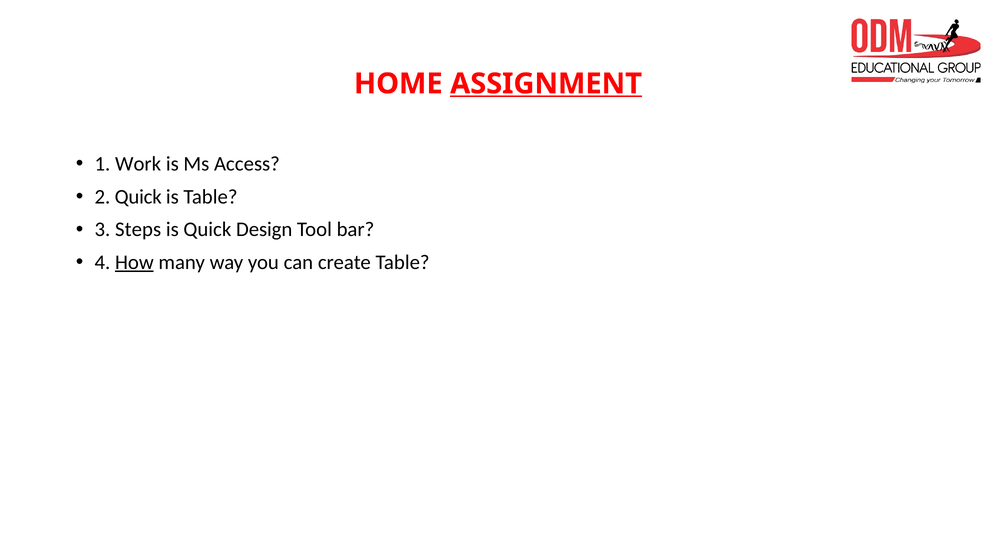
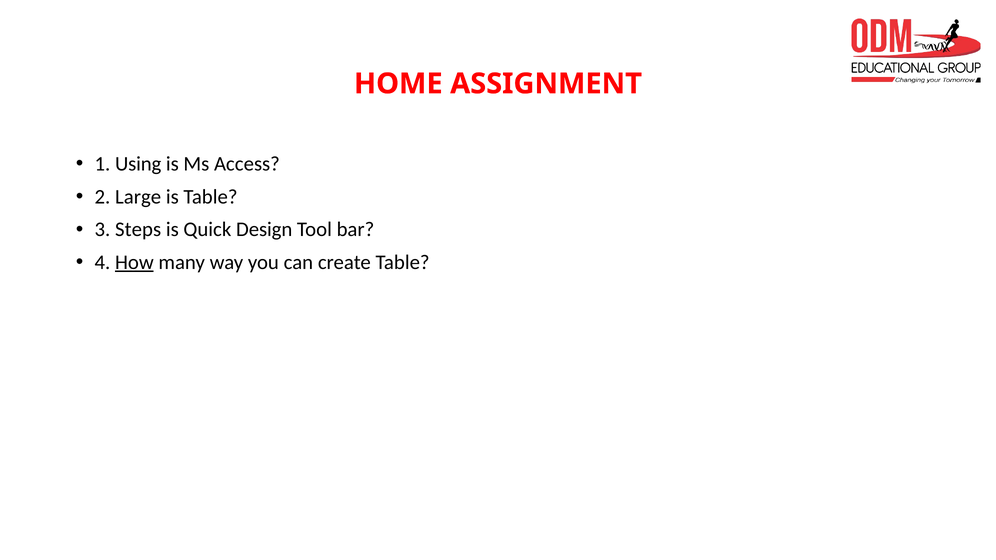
ASSIGNMENT underline: present -> none
Work: Work -> Using
2 Quick: Quick -> Large
